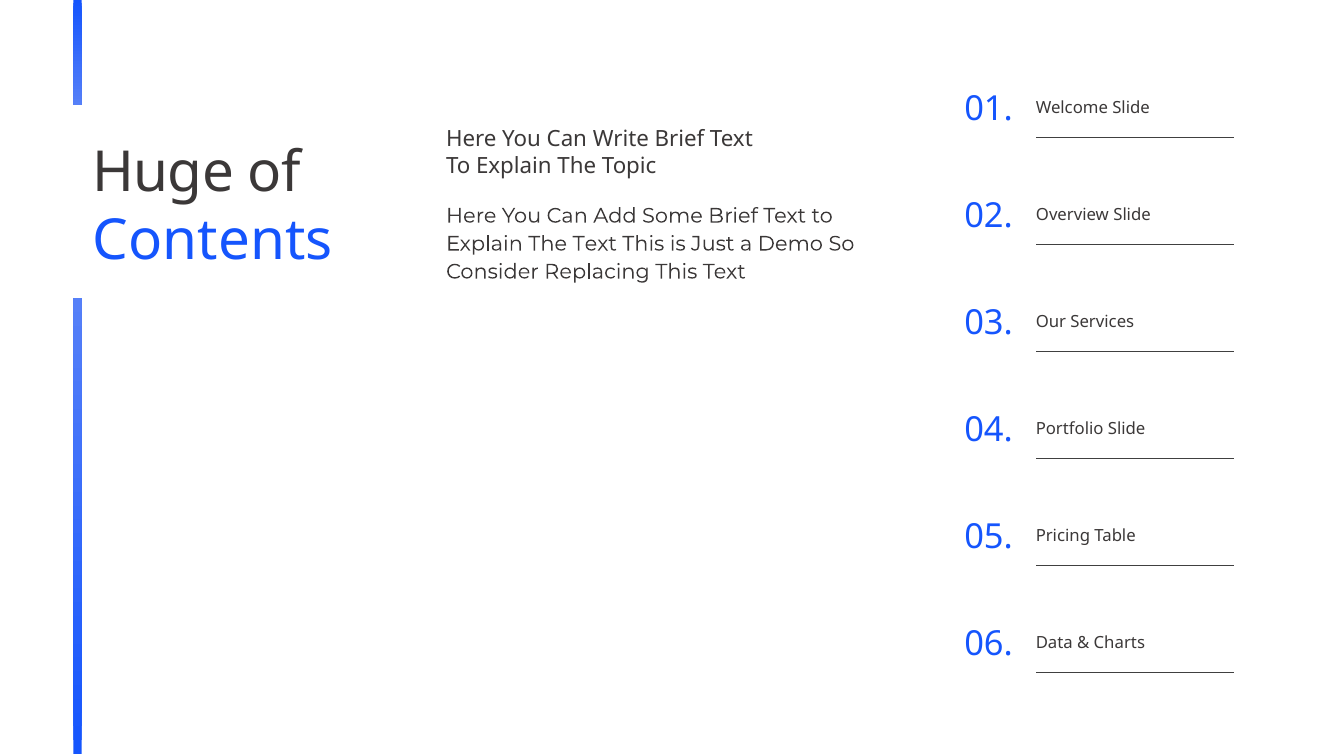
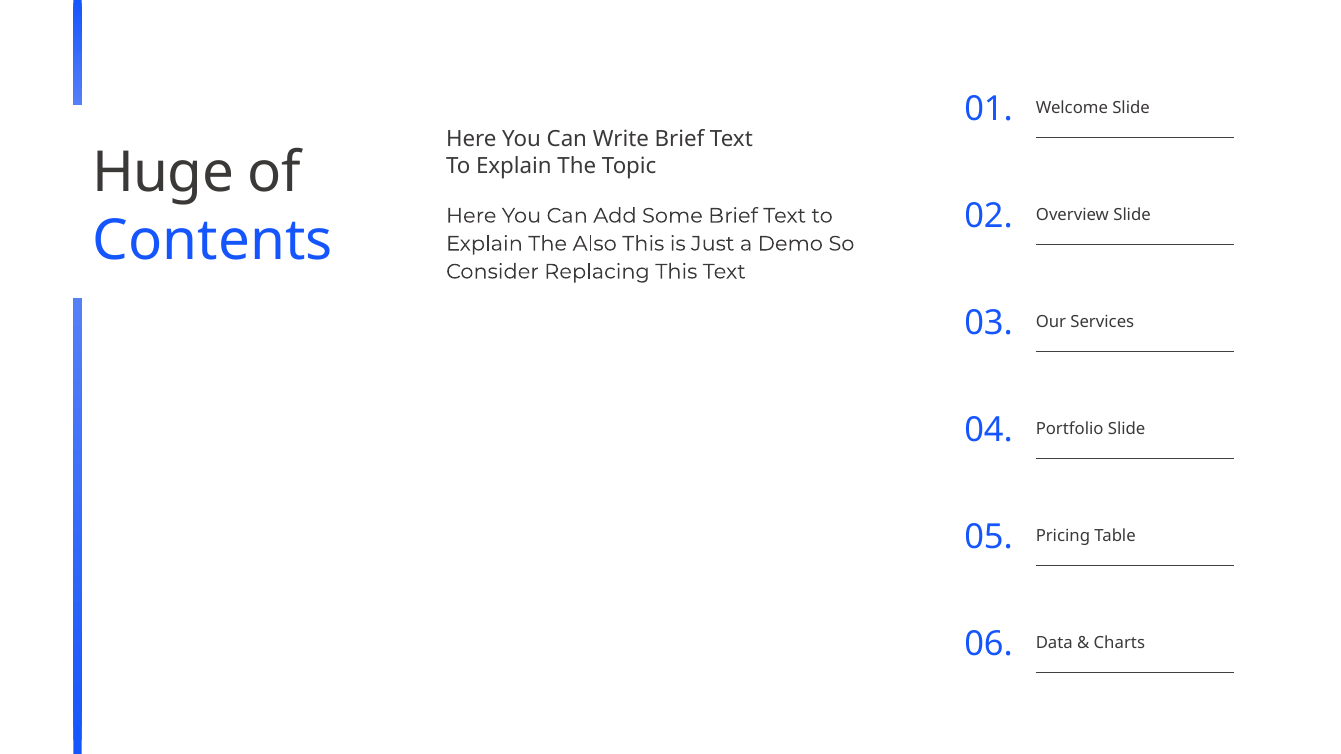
The Text: Text -> Also
